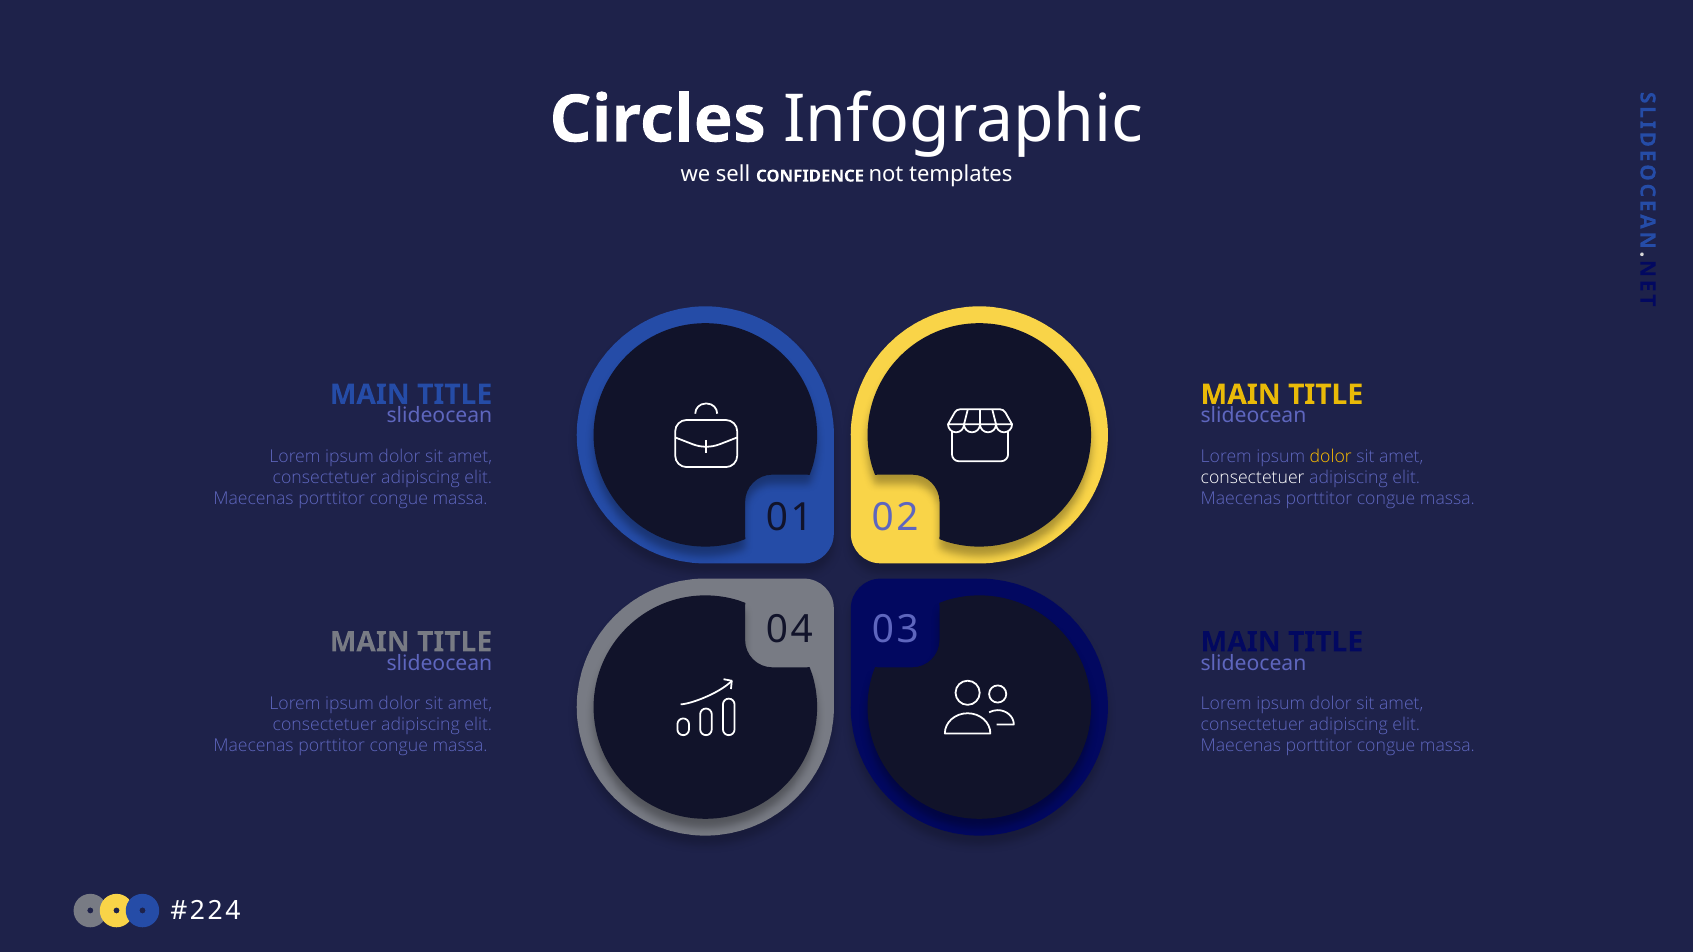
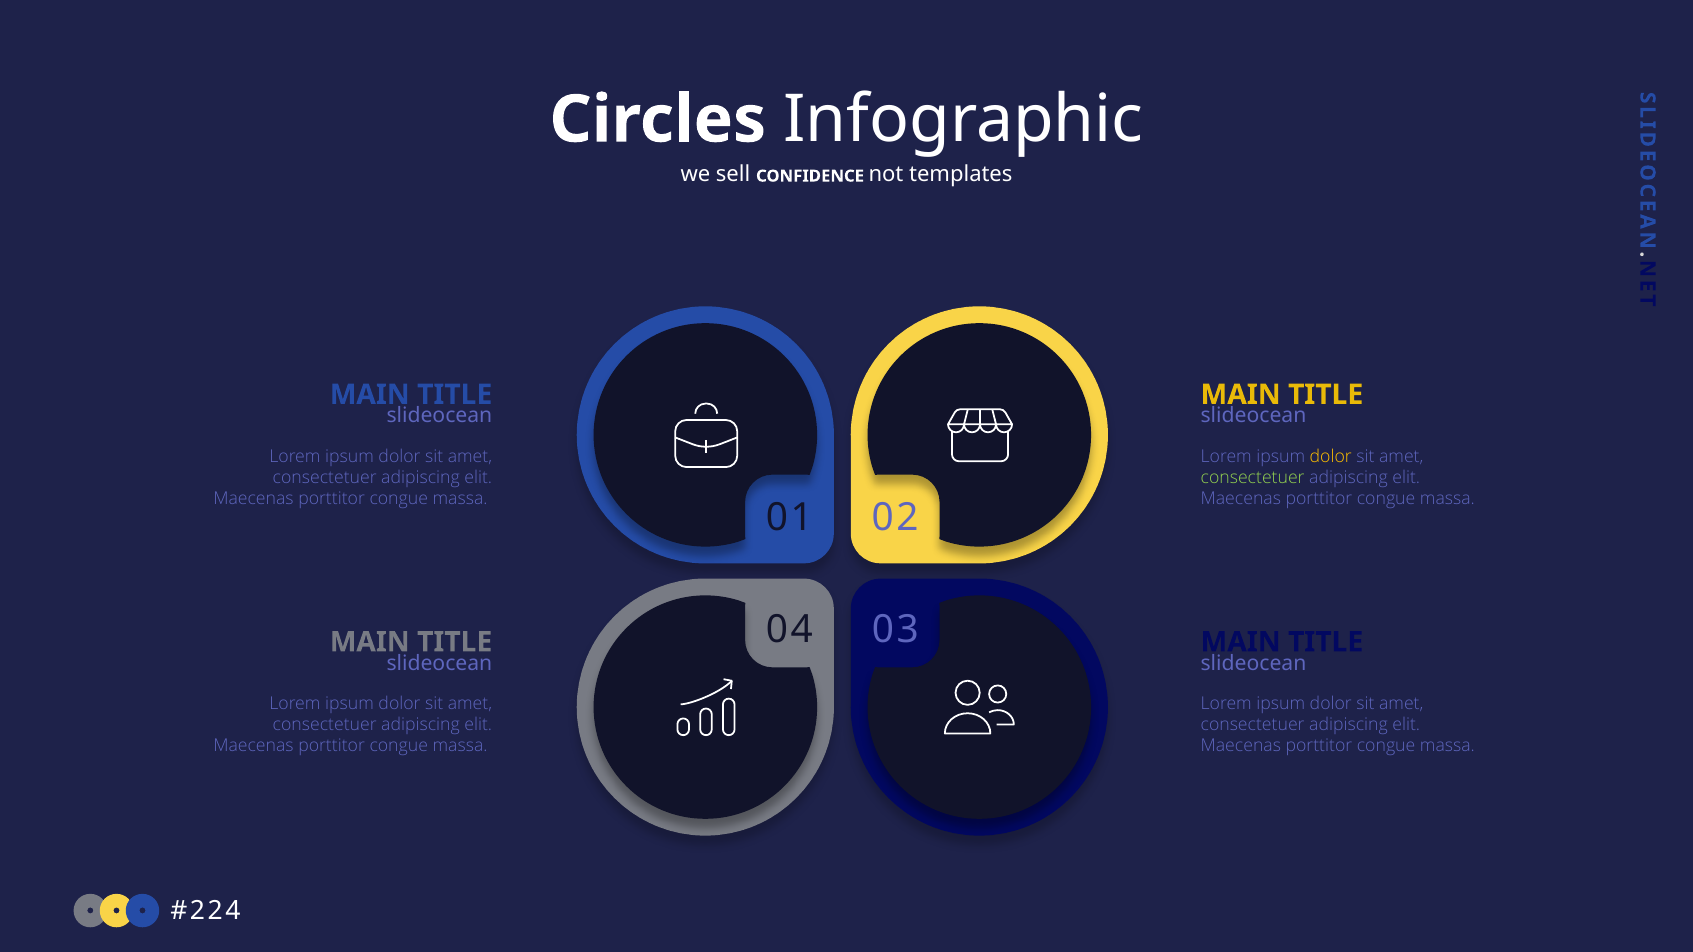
consectetuer at (1253, 478) colour: white -> light green
